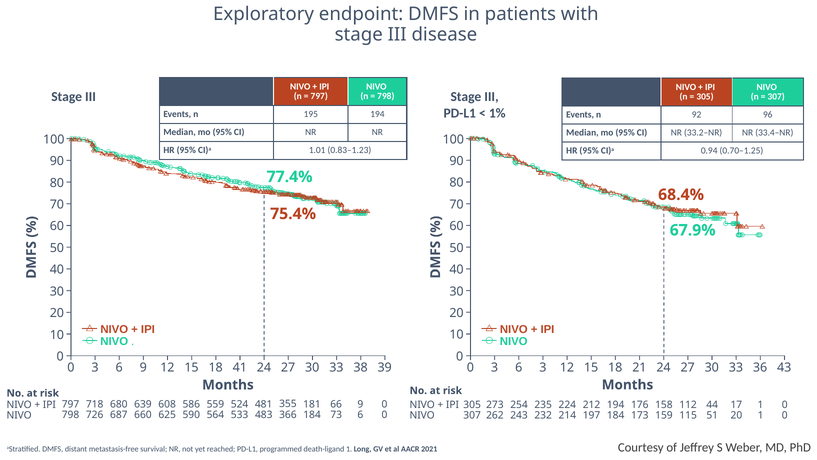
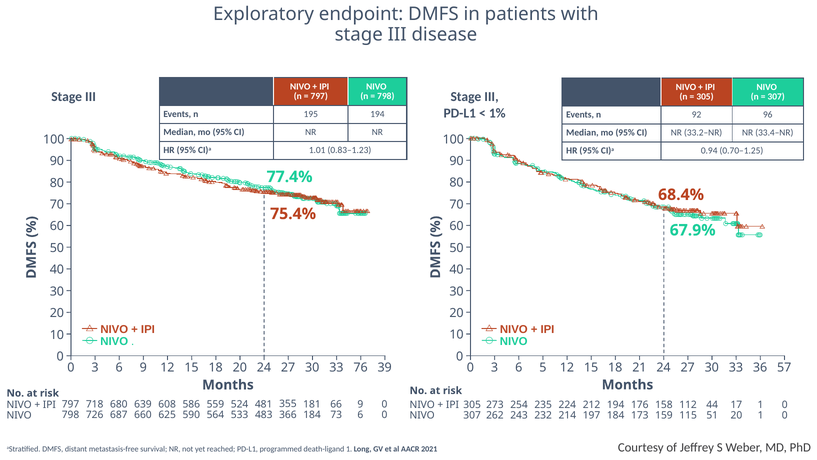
6 3: 3 -> 5
43: 43 -> 57
18 41: 41 -> 20
38: 38 -> 76
